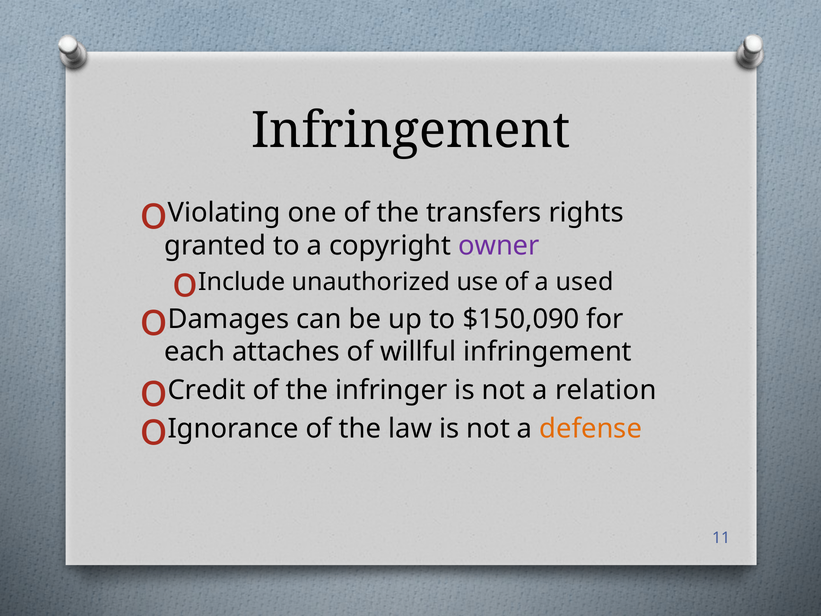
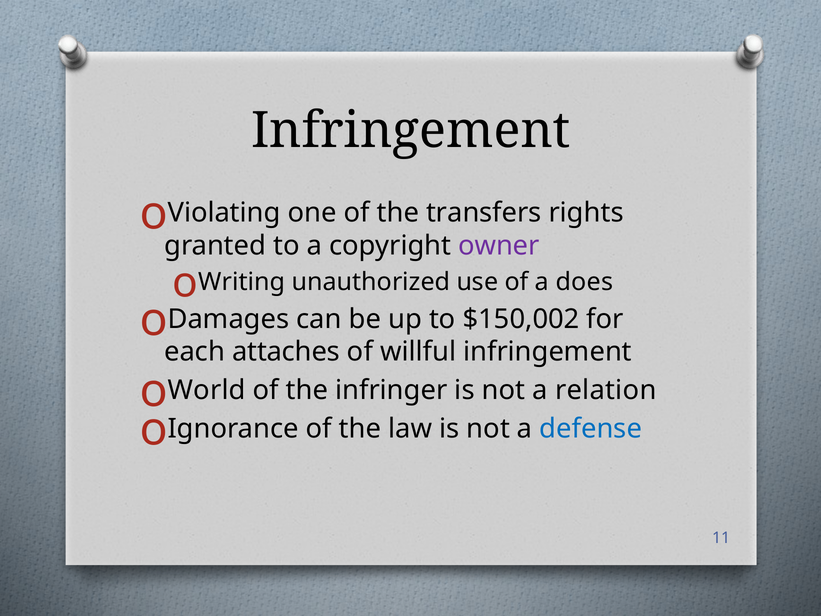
Include: Include -> Writing
used: used -> does
$150,090: $150,090 -> $150,002
Credit: Credit -> World
defense colour: orange -> blue
